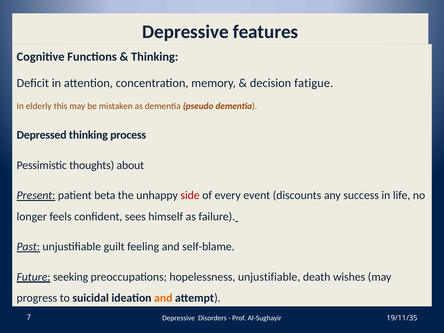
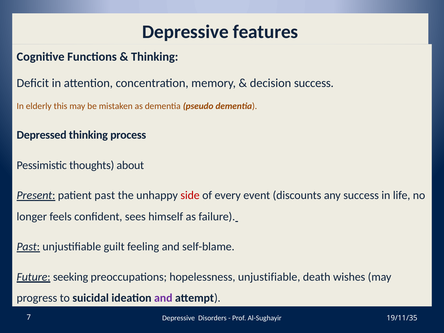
decision fatigue: fatigue -> success
patient beta: beta -> past
and at (163, 298) colour: orange -> purple
